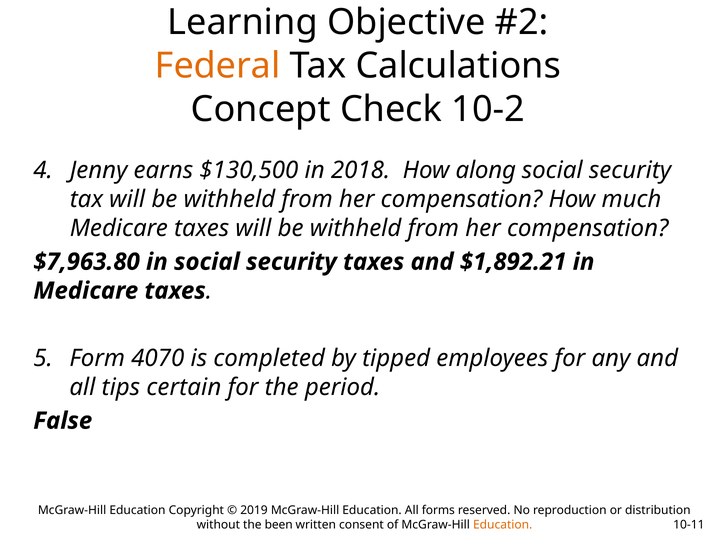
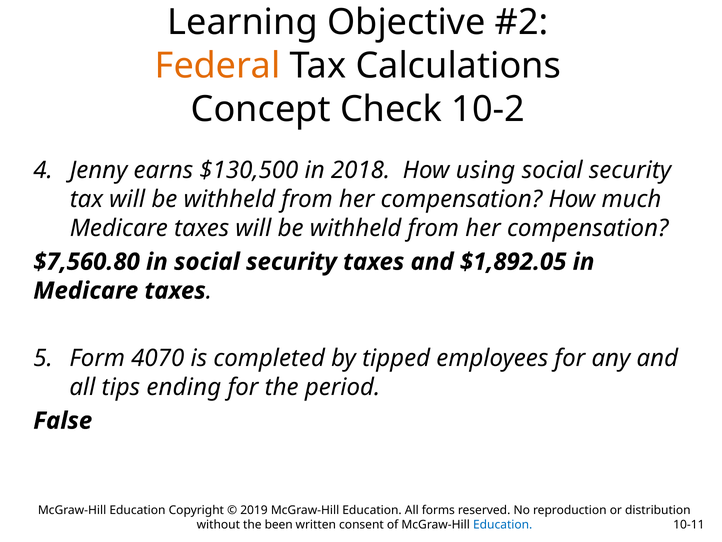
along: along -> using
$7,963.80: $7,963.80 -> $7,560.80
$1,892.21: $1,892.21 -> $1,892.05
certain: certain -> ending
Education at (503, 524) colour: orange -> blue
